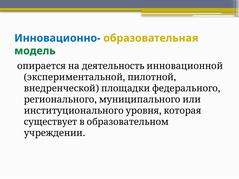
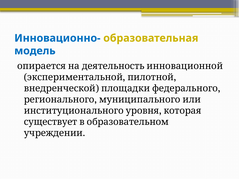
модель colour: green -> blue
